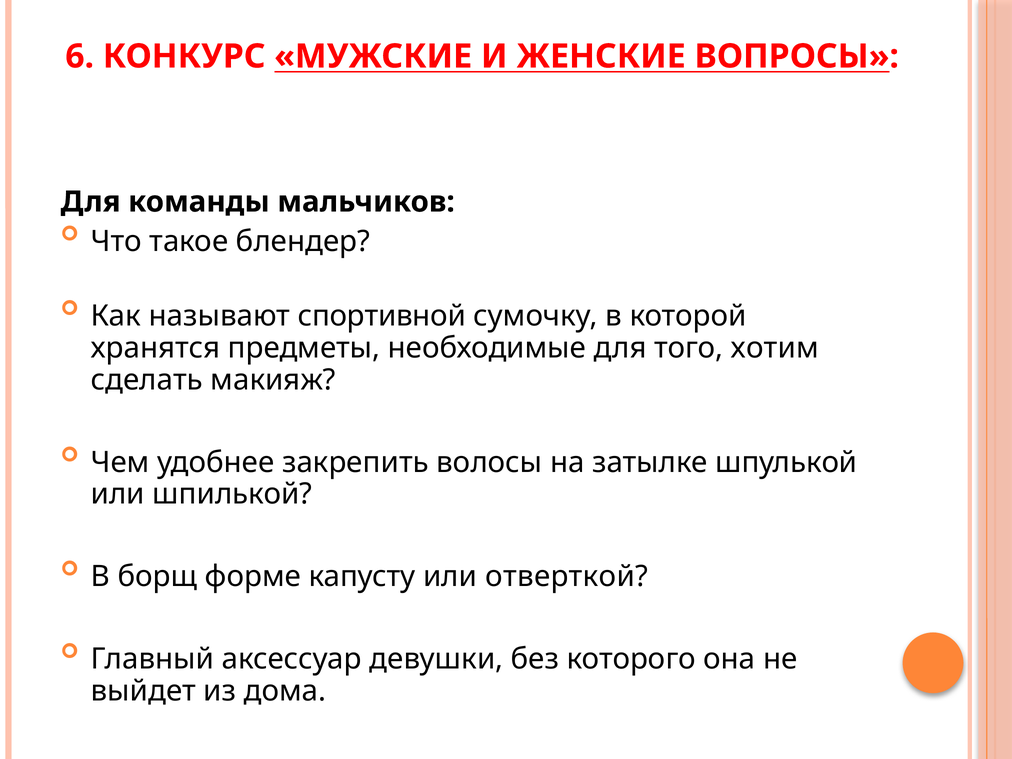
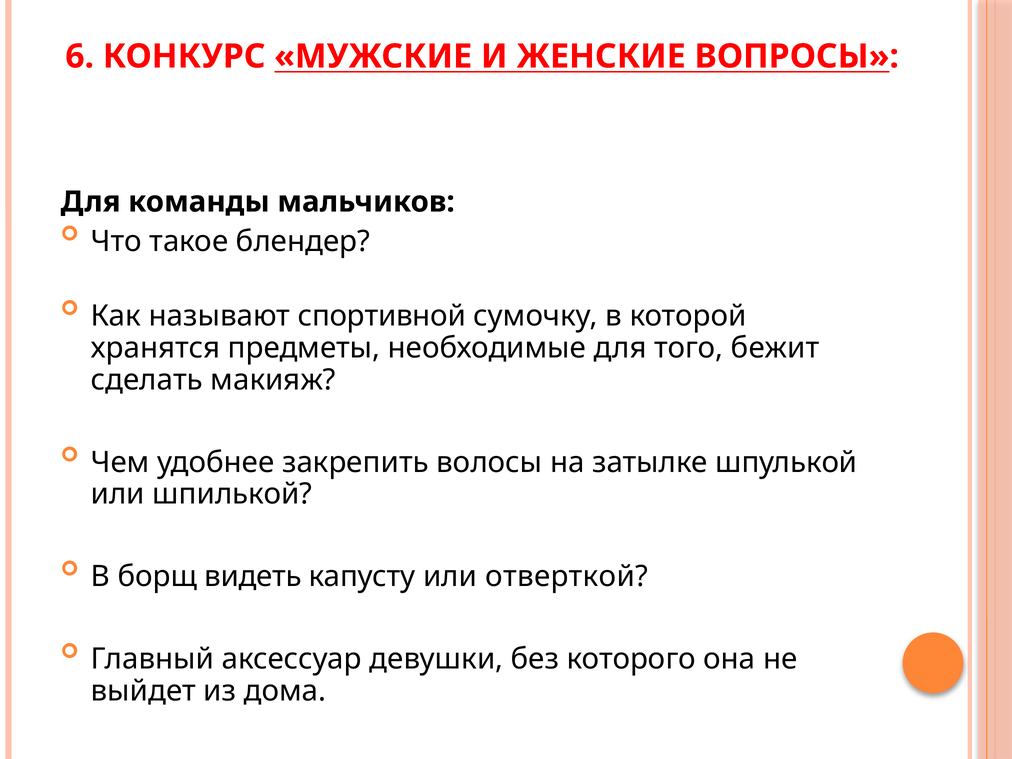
хотим: хотим -> бежит
форме: форме -> видеть
